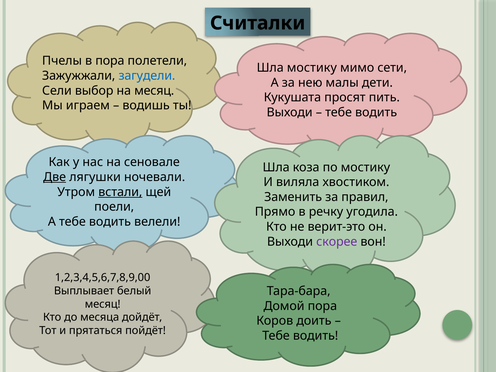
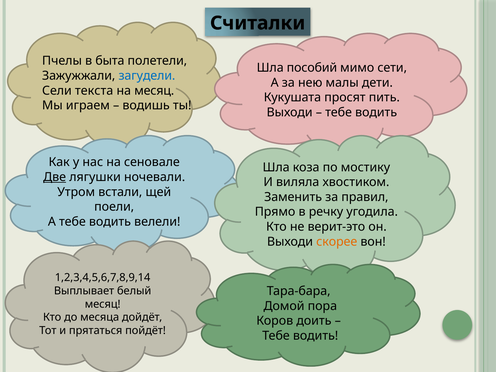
в пора: пора -> быта
Шла мостику: мостику -> пособий
выбор: выбор -> текста
встали underline: present -> none
скорее colour: purple -> orange
1,2,3,4,5,6,7,8,9,00: 1,2,3,4,5,6,7,8,9,00 -> 1,2,3,4,5,6,7,8,9,14
